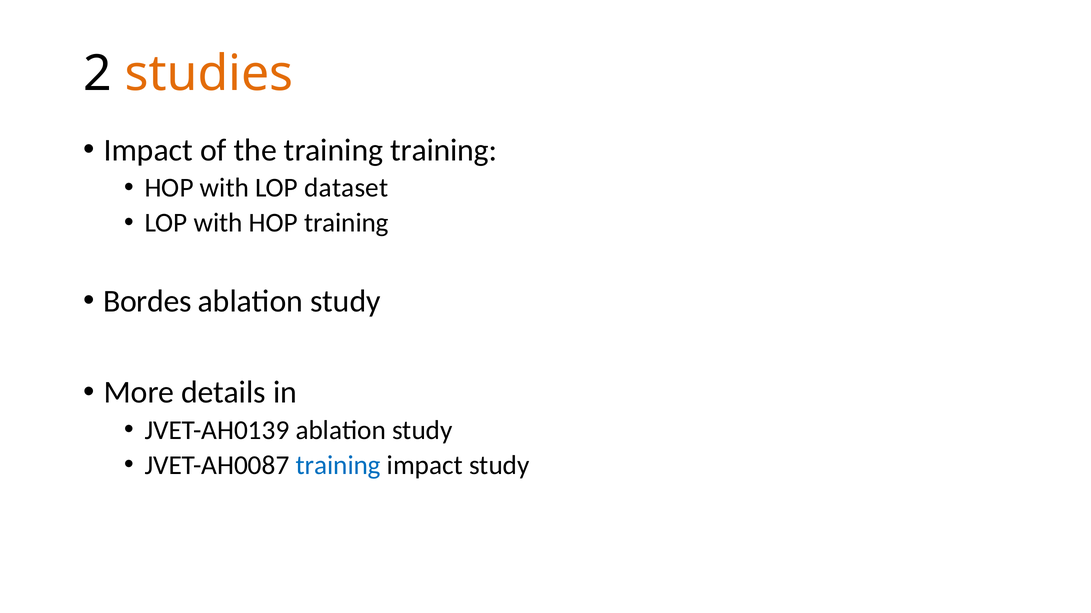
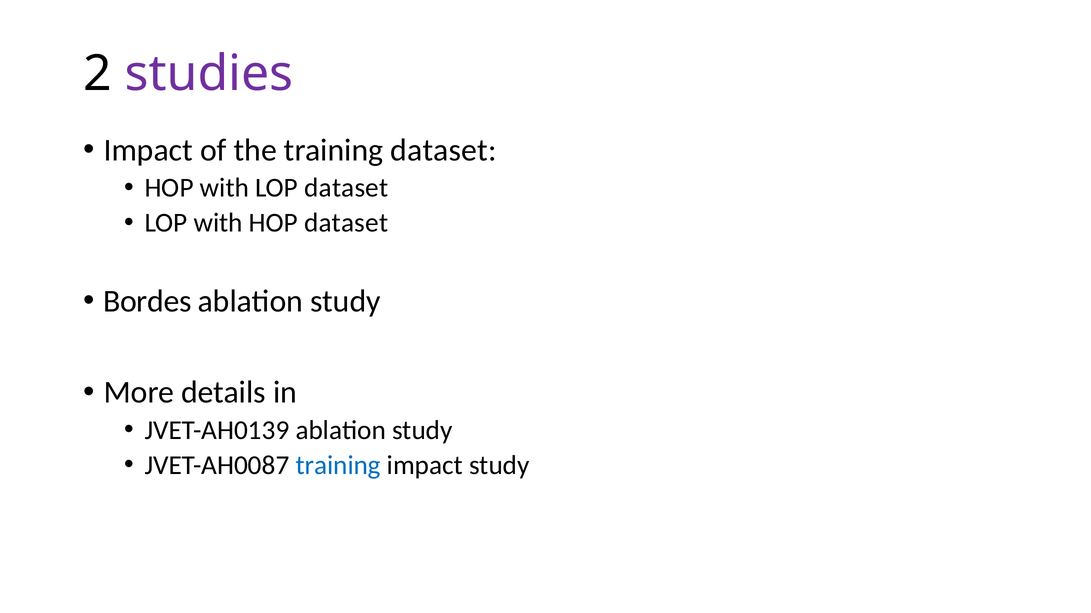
studies colour: orange -> purple
training training: training -> dataset
HOP training: training -> dataset
